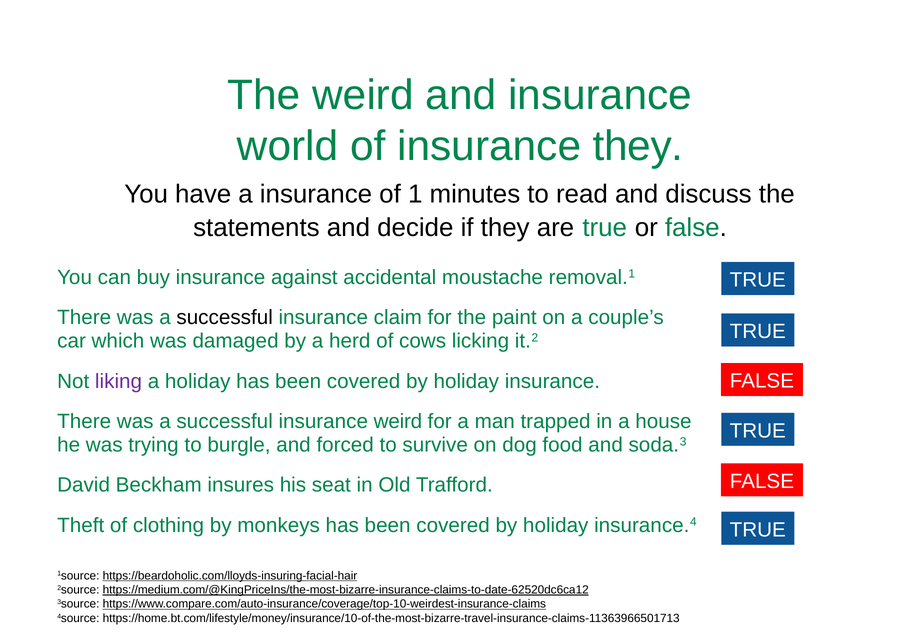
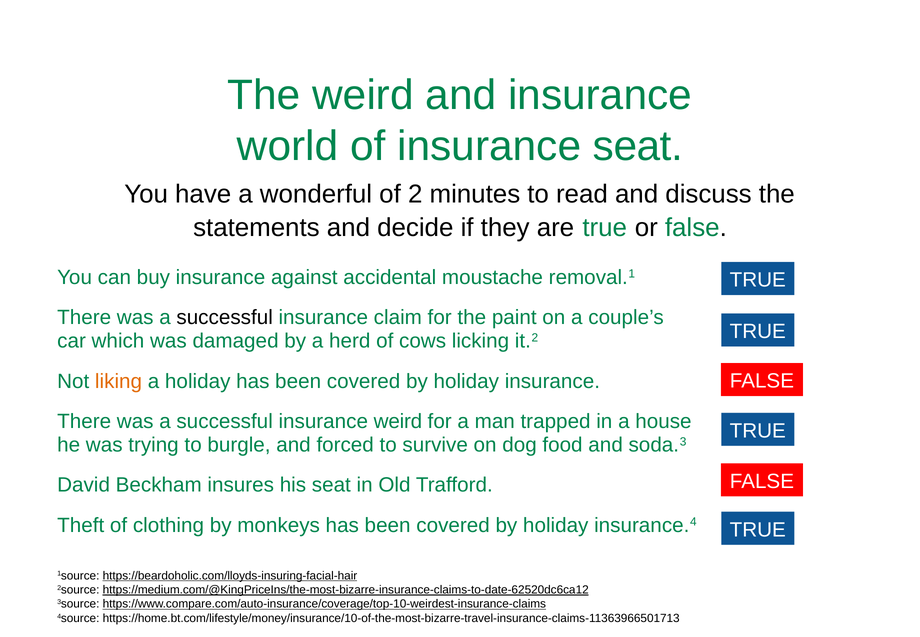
insurance they: they -> seat
a insurance: insurance -> wonderful
1: 1 -> 2
liking colour: purple -> orange
